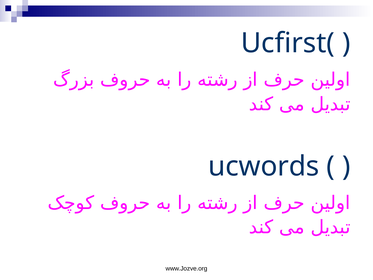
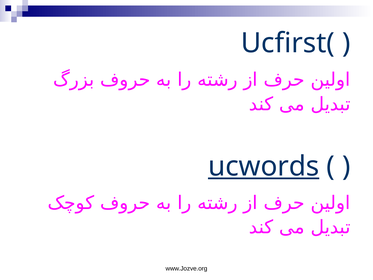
ucwords underline: none -> present
